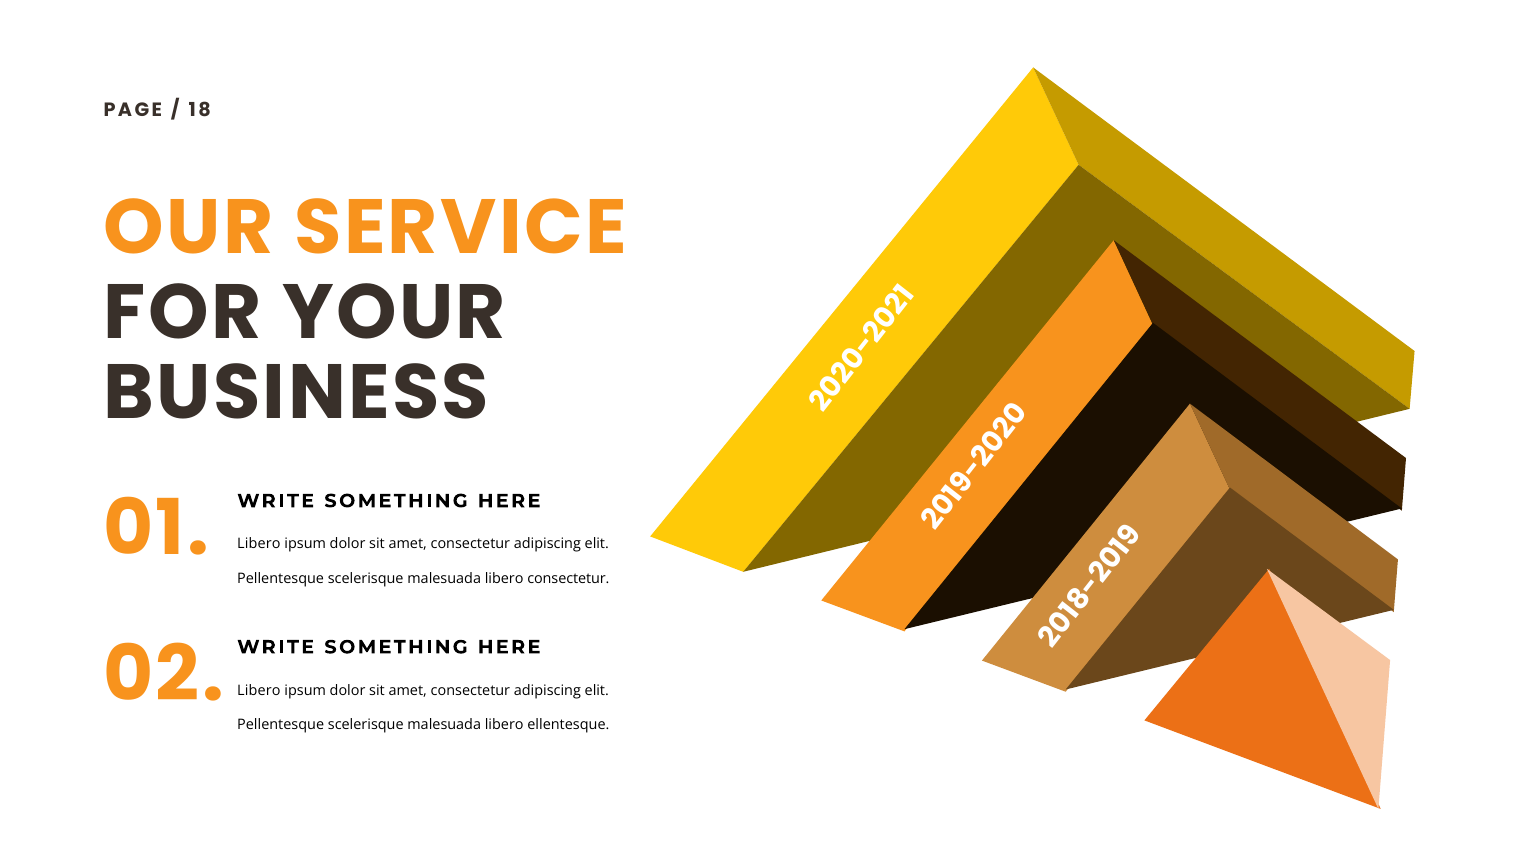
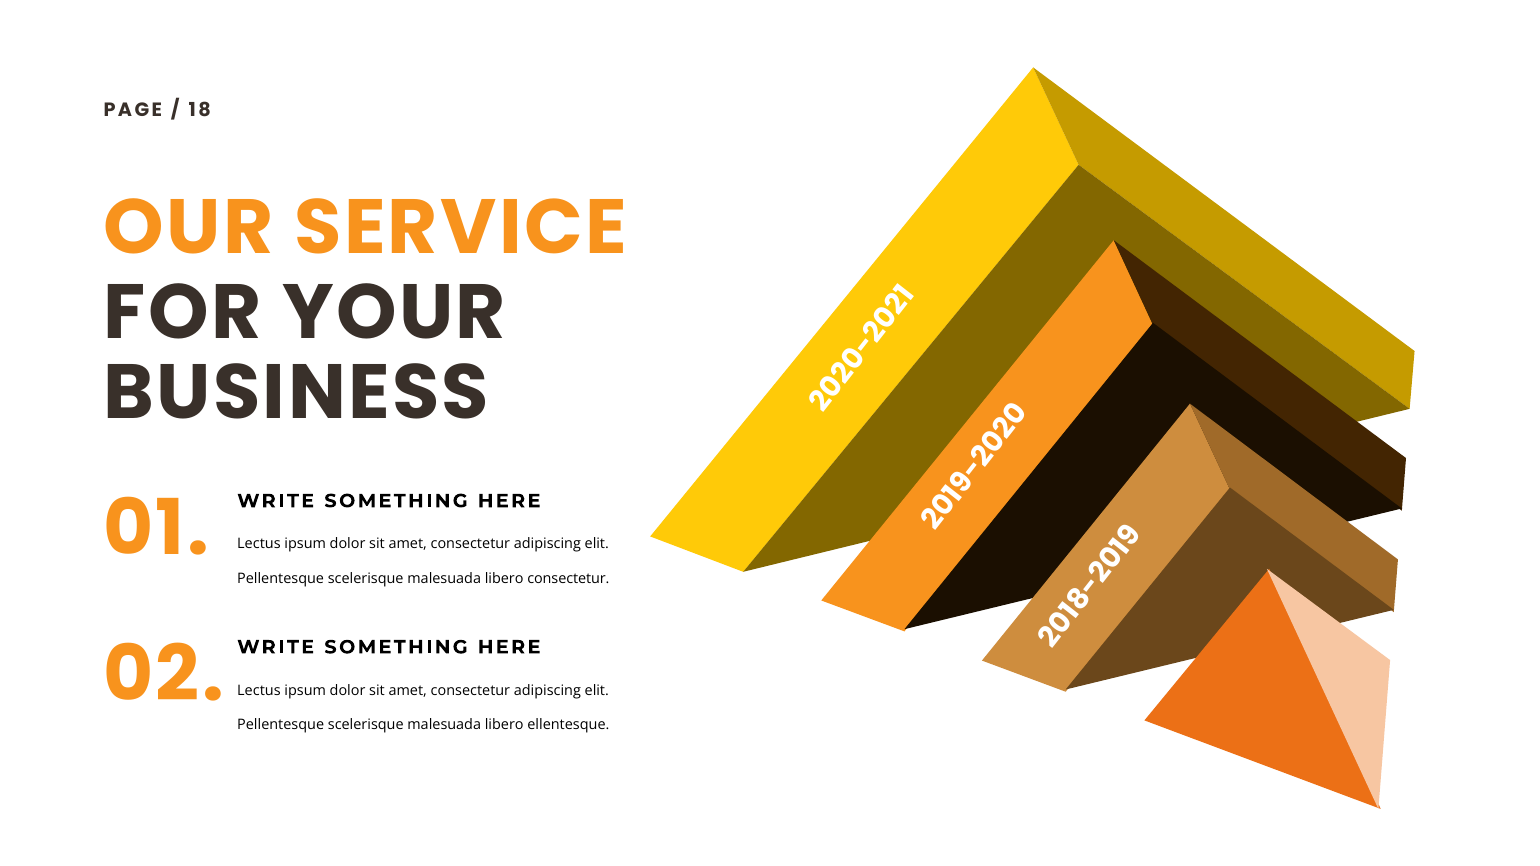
Libero at (259, 544): Libero -> Lectus
Libero at (259, 691): Libero -> Lectus
